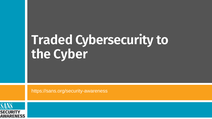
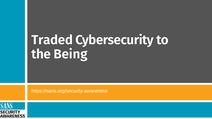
Cyber: Cyber -> Being
